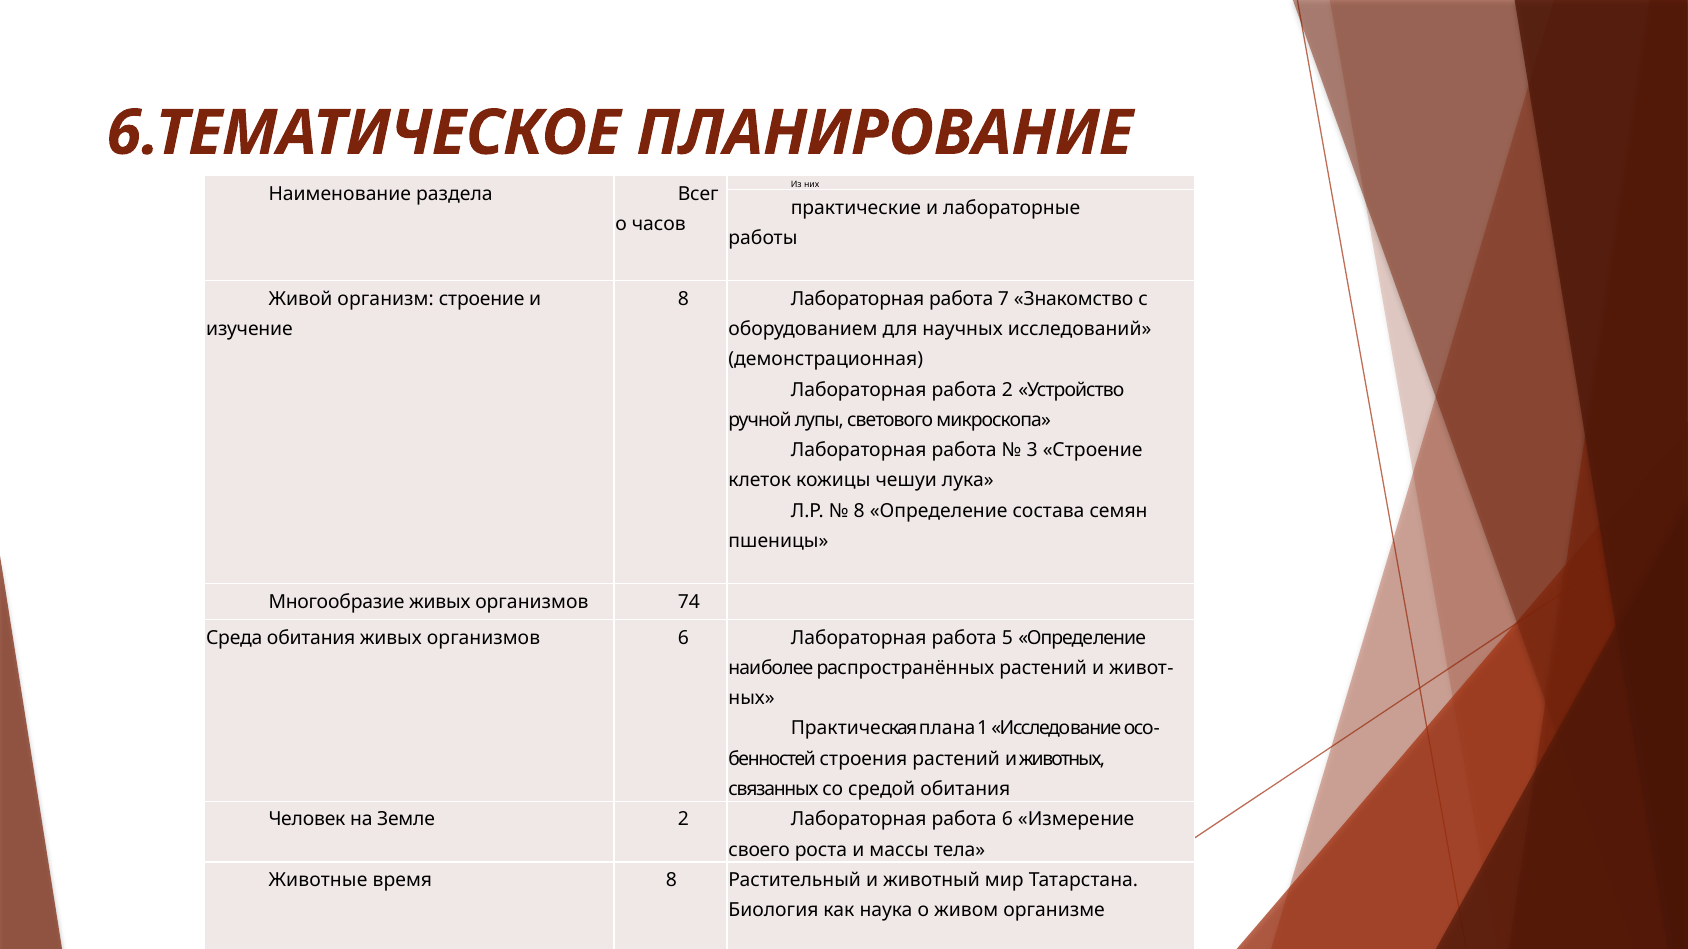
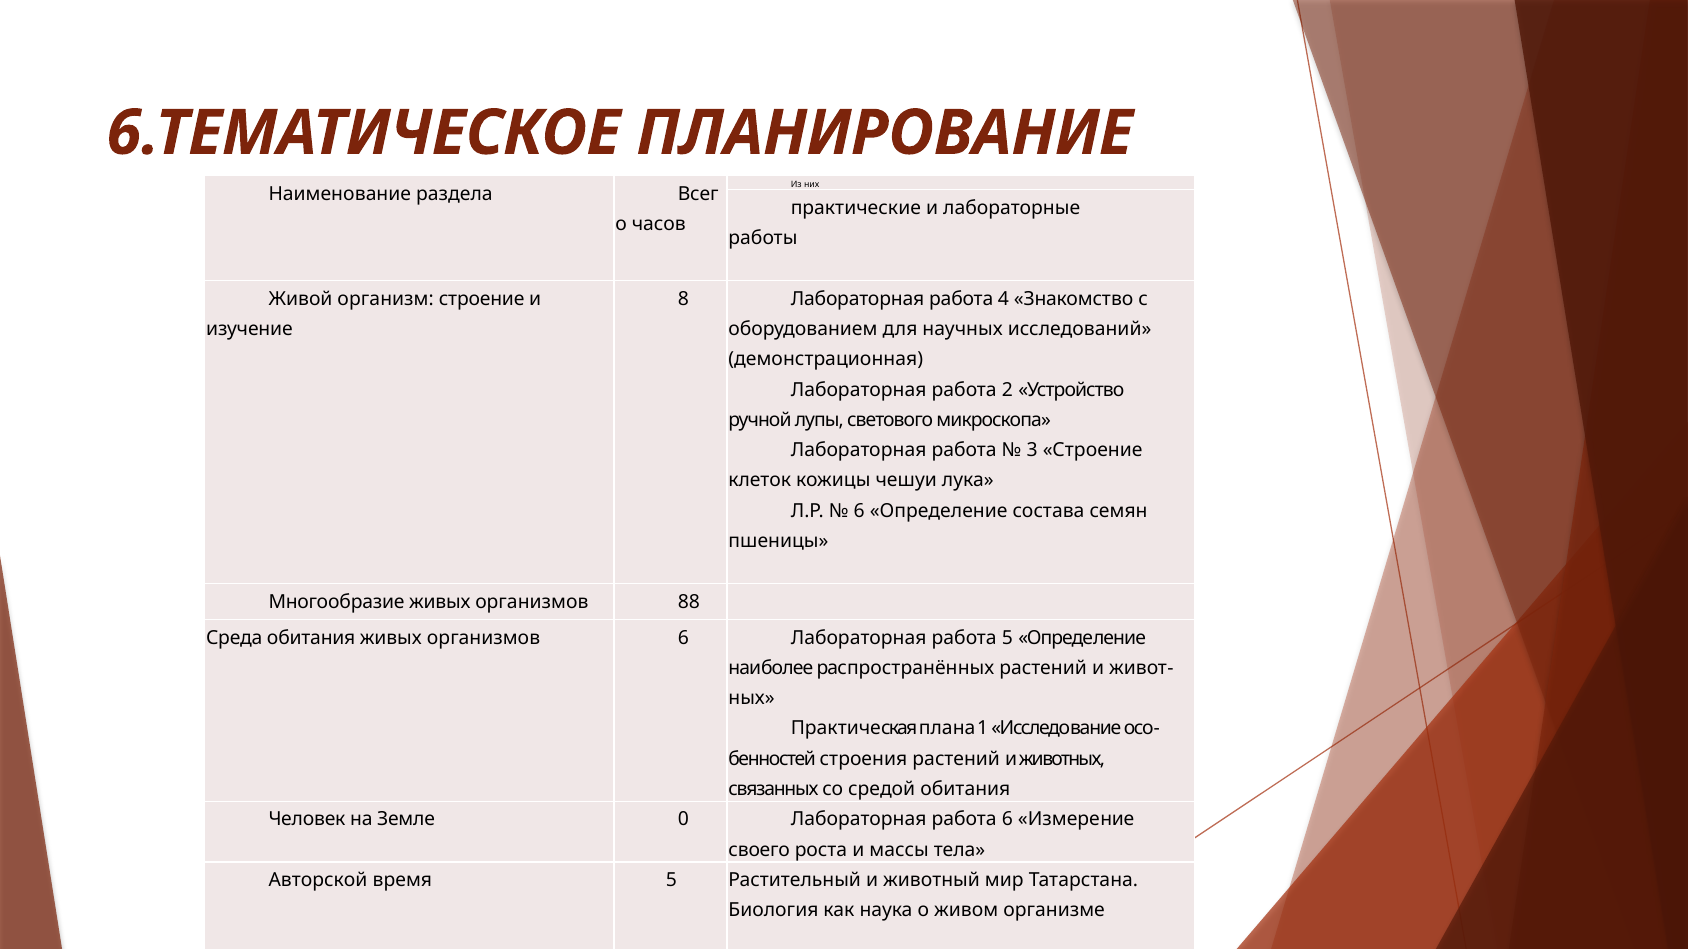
7: 7 -> 4
8 at (859, 511): 8 -> 6
74: 74 -> 88
Земле 2: 2 -> 0
Животные: Животные -> Авторской
время 8: 8 -> 5
